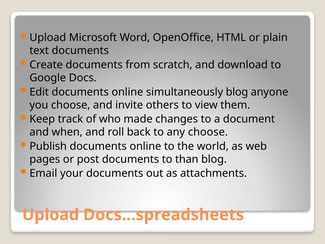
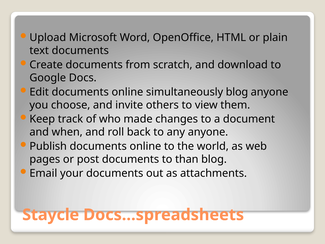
any choose: choose -> anyone
Upload at (51, 215): Upload -> Staycle
